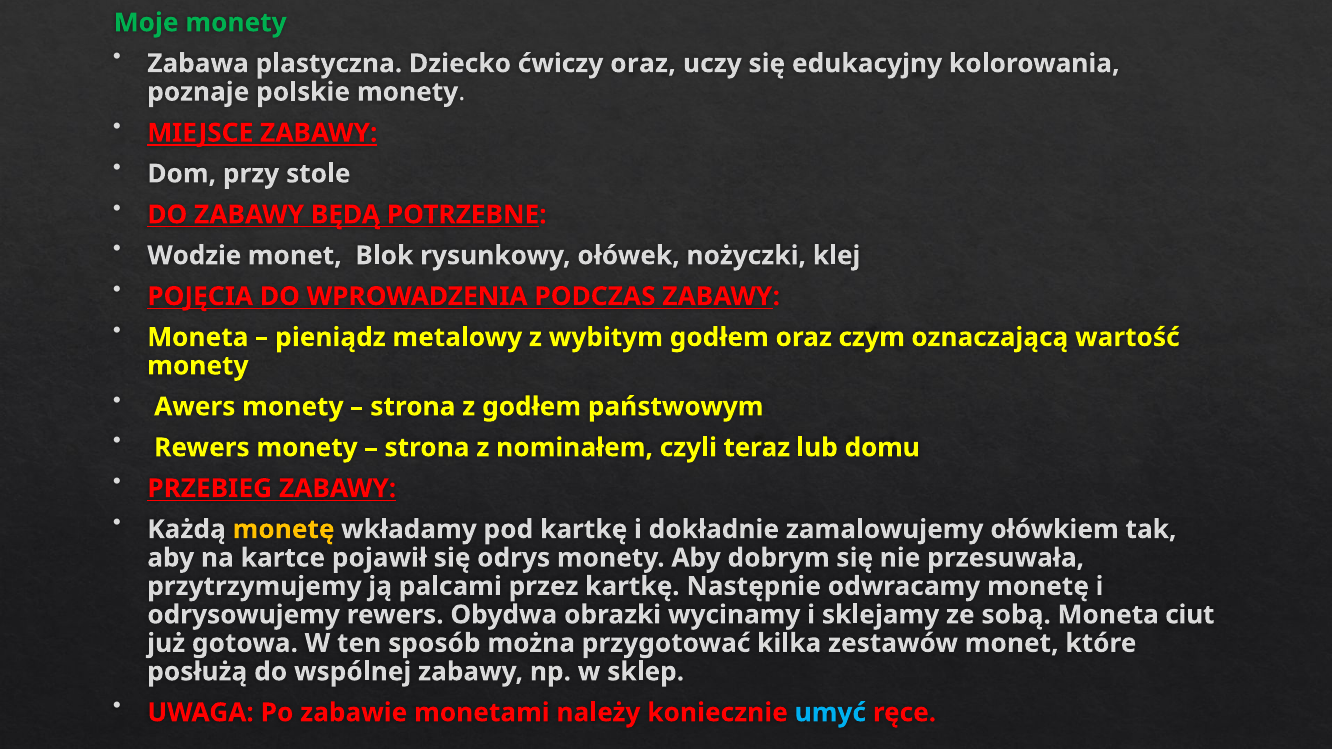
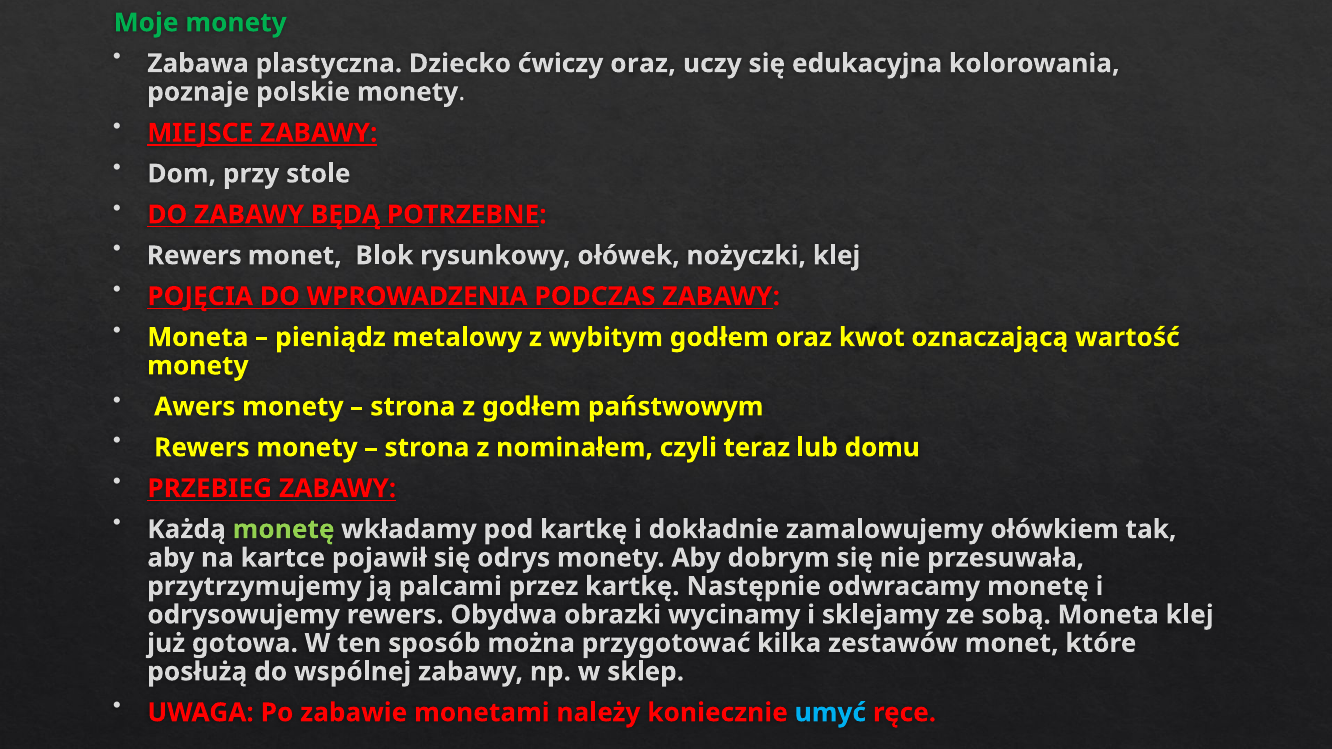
edukacyjny: edukacyjny -> edukacyjna
Wodzie at (194, 256): Wodzie -> Rewers
czym: czym -> kwot
monetę at (284, 530) colour: yellow -> light green
Moneta ciut: ciut -> klej
